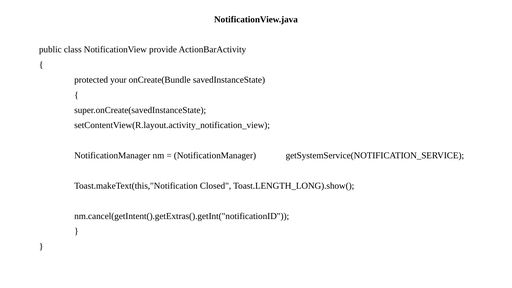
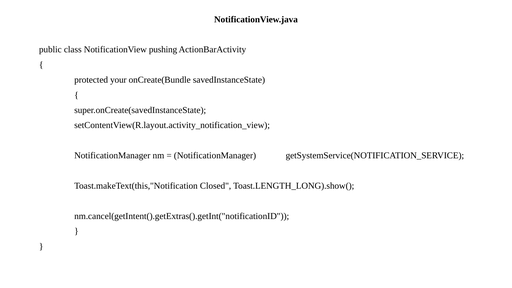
provide: provide -> pushing
